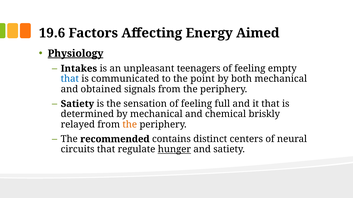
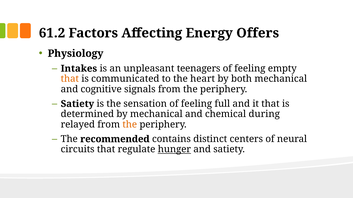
19.6: 19.6 -> 61.2
Aimed: Aimed -> Offers
Physiology underline: present -> none
that at (70, 79) colour: blue -> orange
point: point -> heart
obtained: obtained -> cognitive
briskly: briskly -> during
